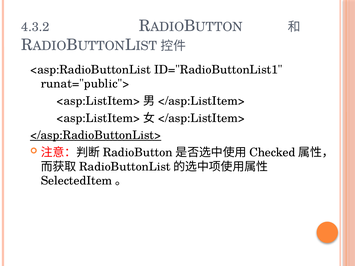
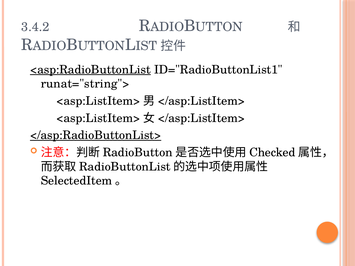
4.3.2: 4.3.2 -> 3.4.2
<asp:RadioButtonList underline: none -> present
runat="public">: runat="public"> -> runat="string">
